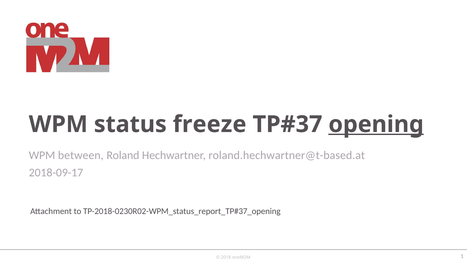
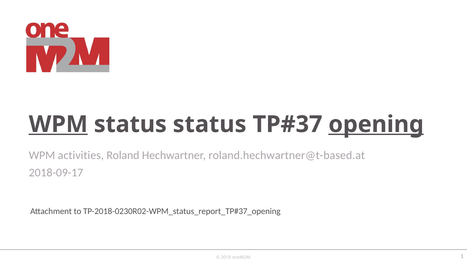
WPM at (58, 124) underline: none -> present
status freeze: freeze -> status
between: between -> activities
